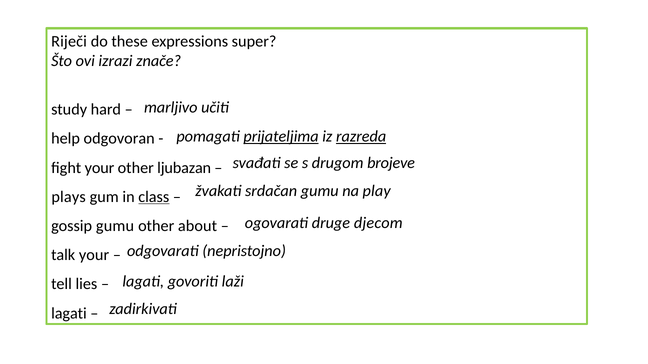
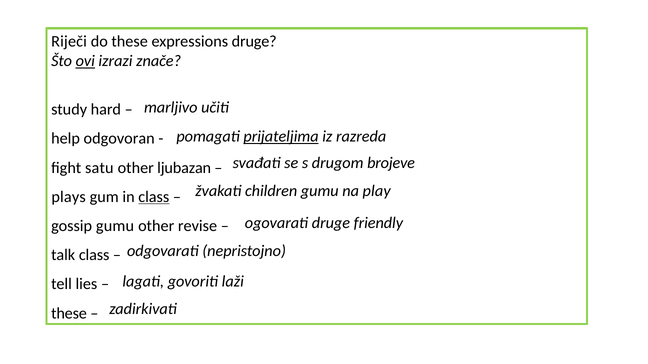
expressions super: super -> druge
ovi underline: none -> present
razreda underline: present -> none
fight your: your -> satu
srdačan: srdačan -> children
djecom: djecom -> friendly
about: about -> revise
talk your: your -> class
lagati at (69, 314): lagati -> these
